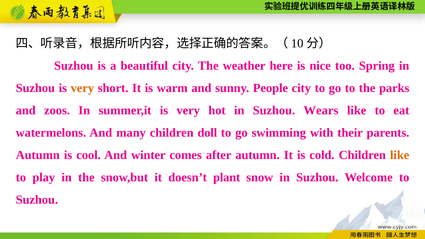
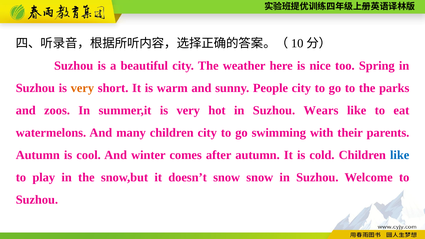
children doll: doll -> city
like at (400, 155) colour: orange -> blue
doesn’t plant: plant -> snow
